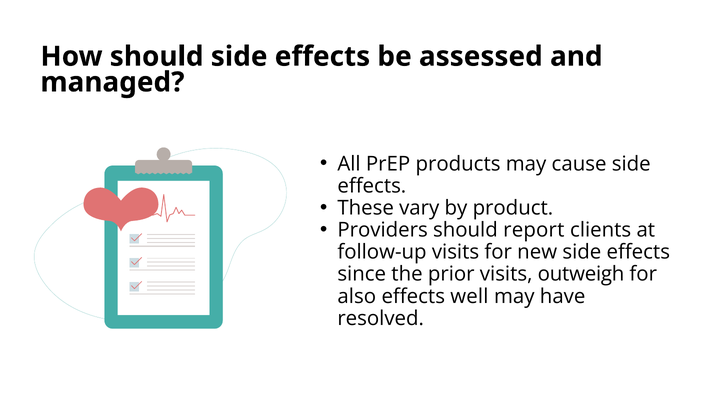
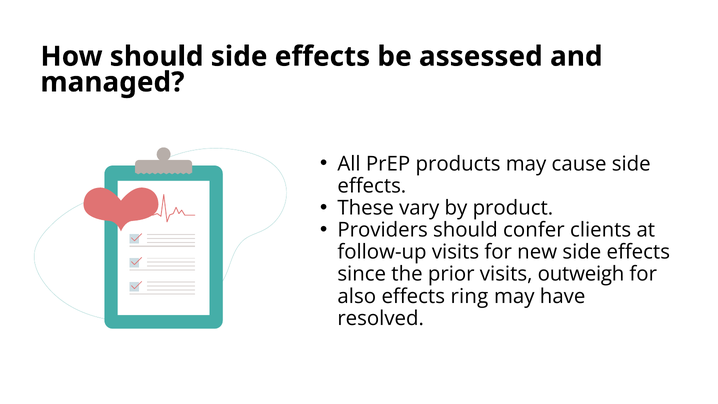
report: report -> confer
well: well -> ring
